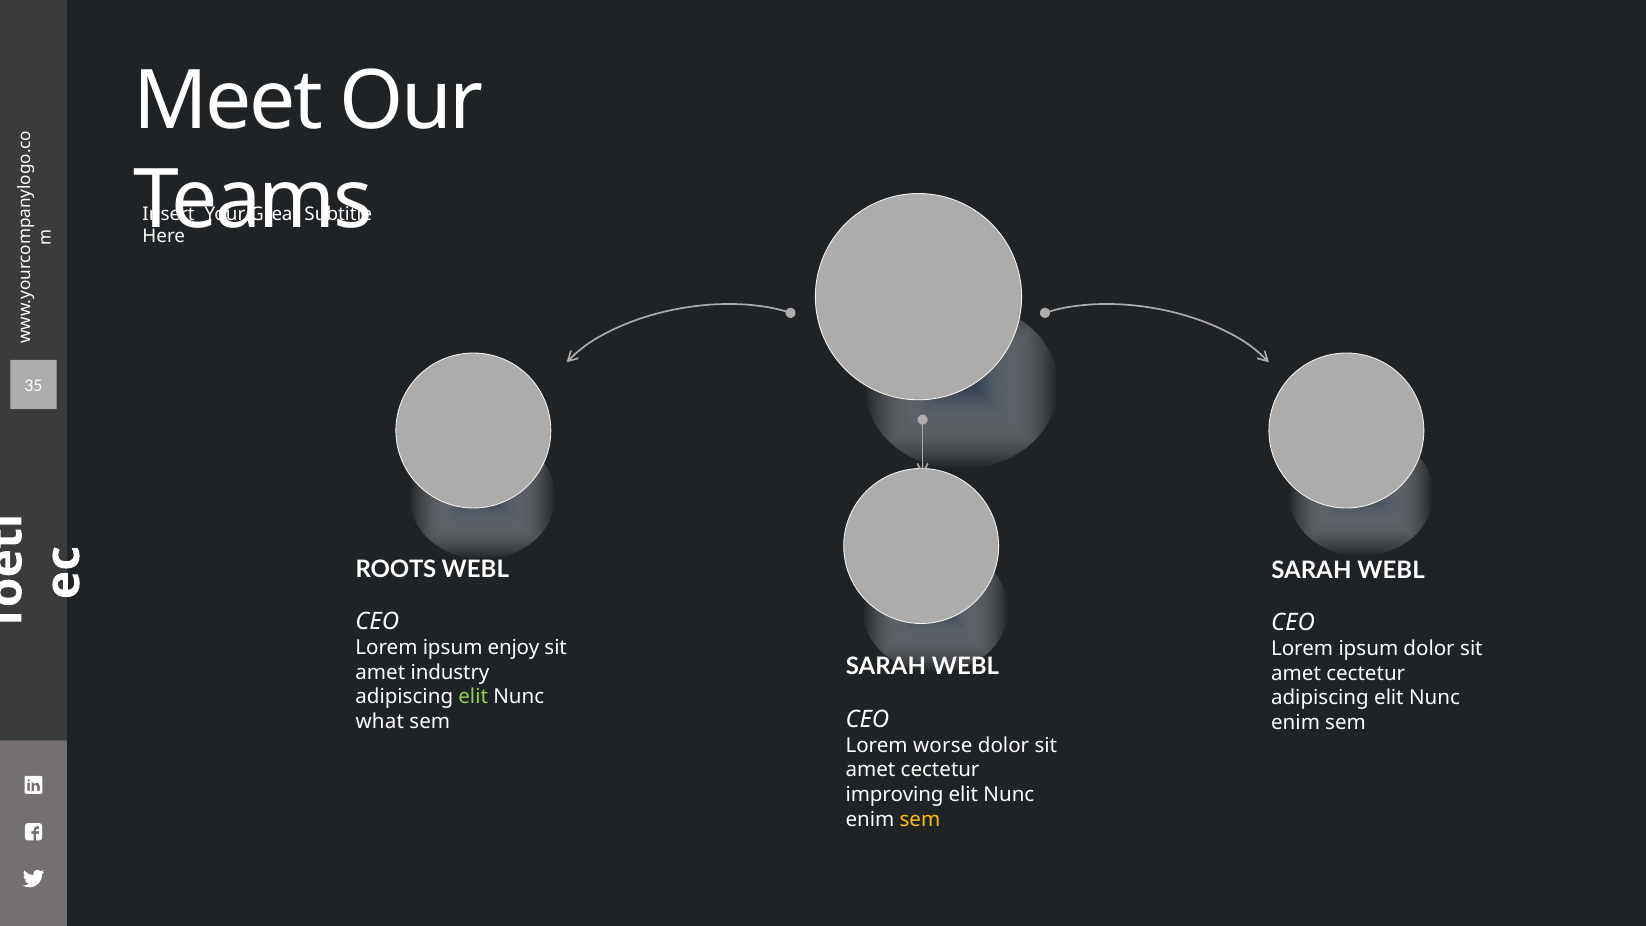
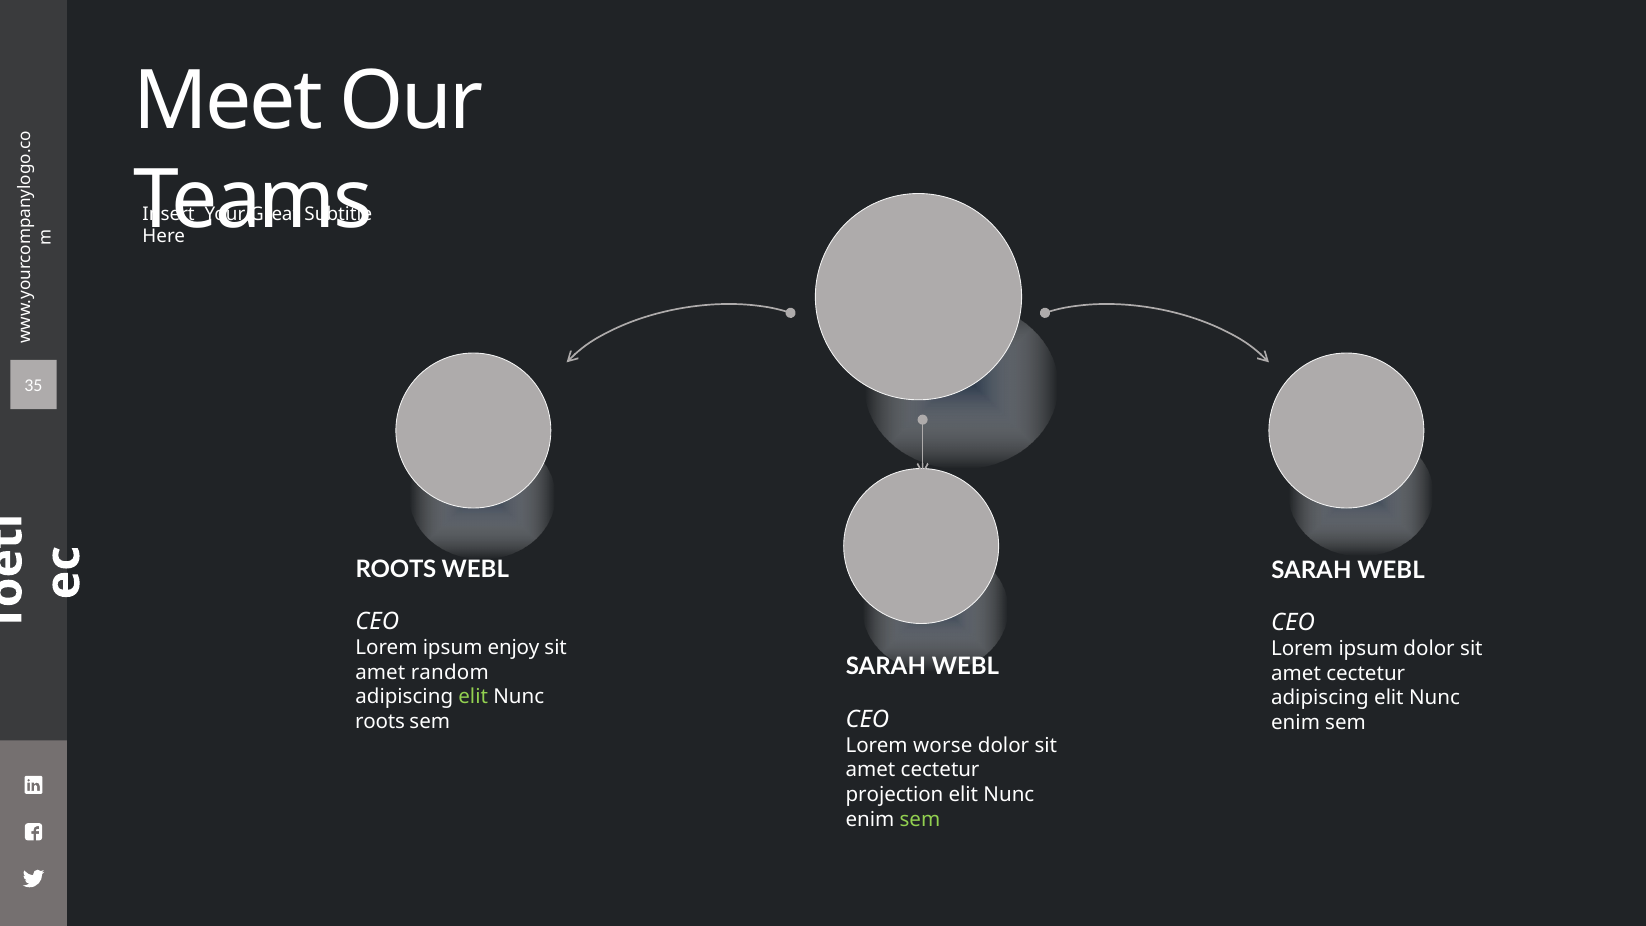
industry: industry -> random
what at (380, 722): what -> roots
improving: improving -> projection
sem at (920, 819) colour: yellow -> light green
